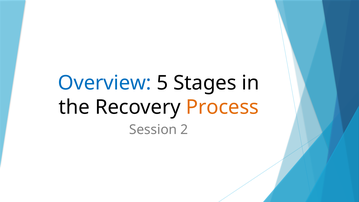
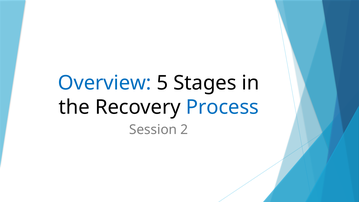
Process colour: orange -> blue
